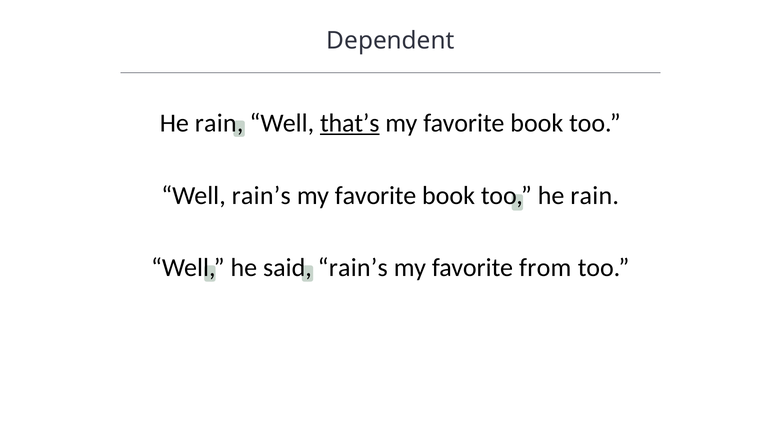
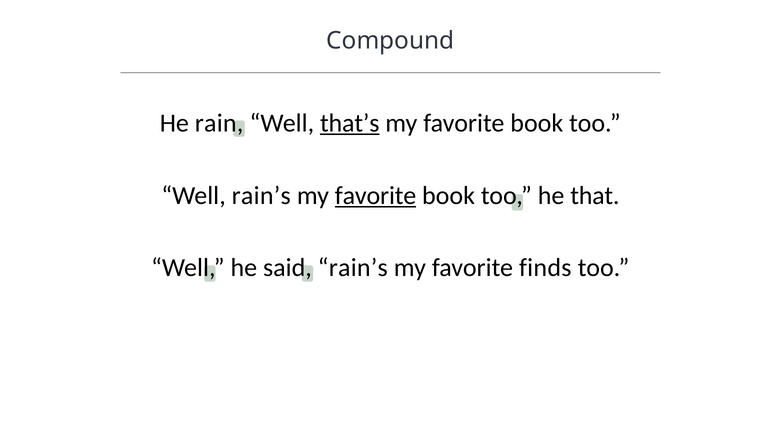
Dependent: Dependent -> Compound
favorite at (376, 196) underline: none -> present
too he rain: rain -> that
from: from -> finds
